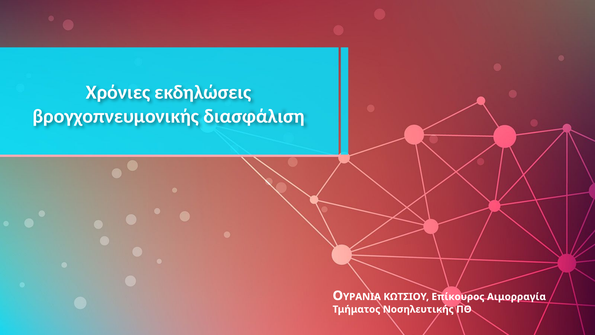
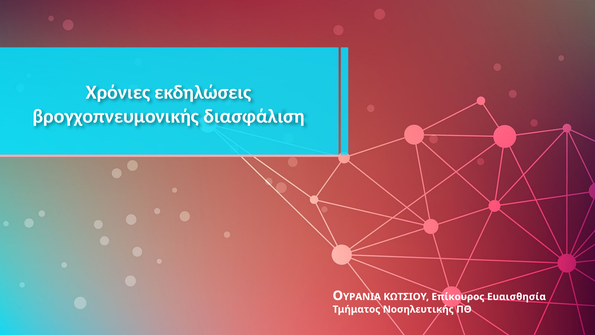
Αιμορραγία: Αιμορραγία -> Ευαισθησία
